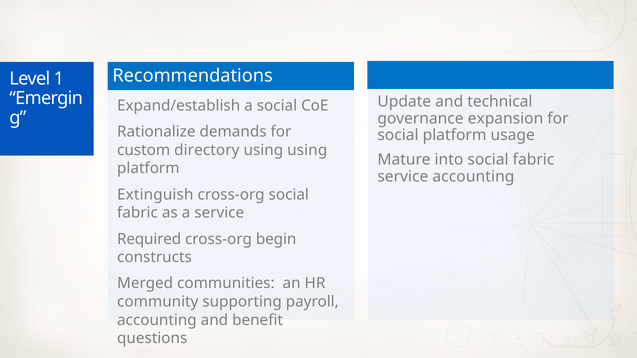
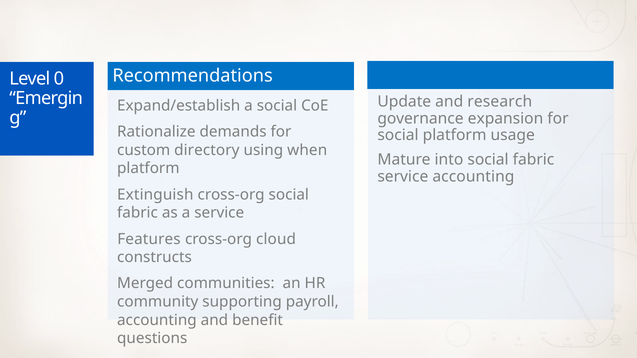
1: 1 -> 0
technical: technical -> research
using using: using -> when
Required: Required -> Features
begin: begin -> cloud
